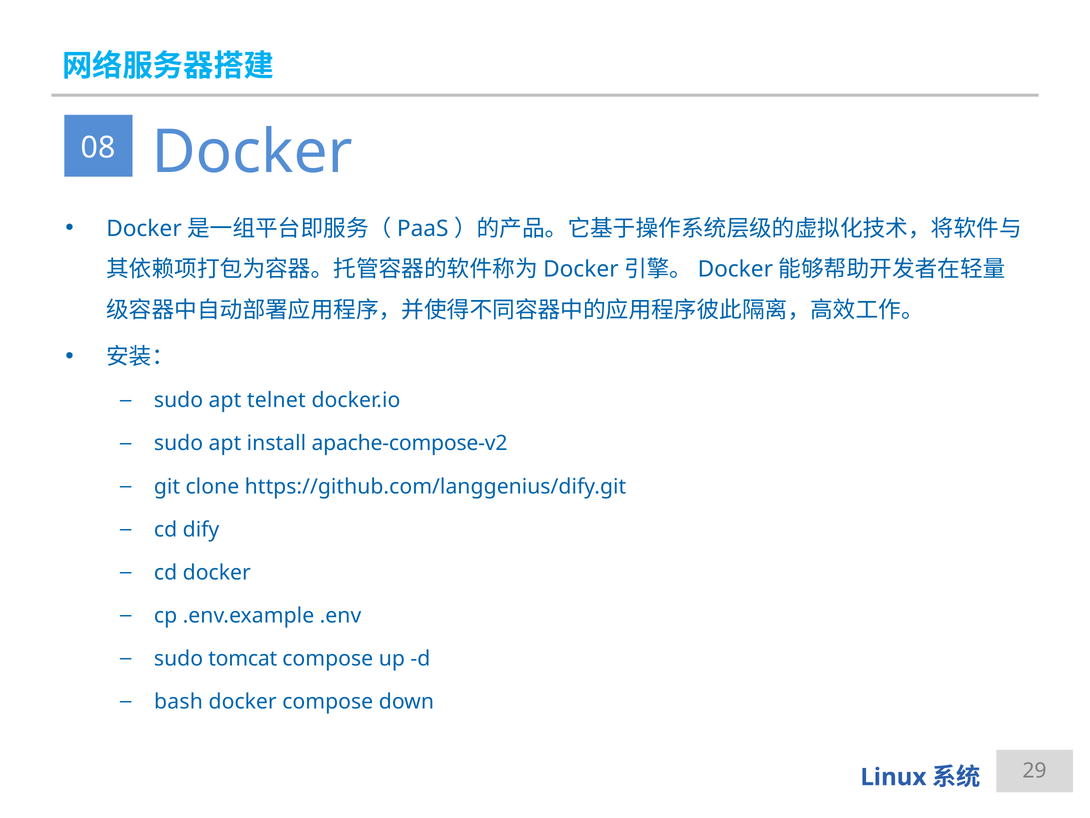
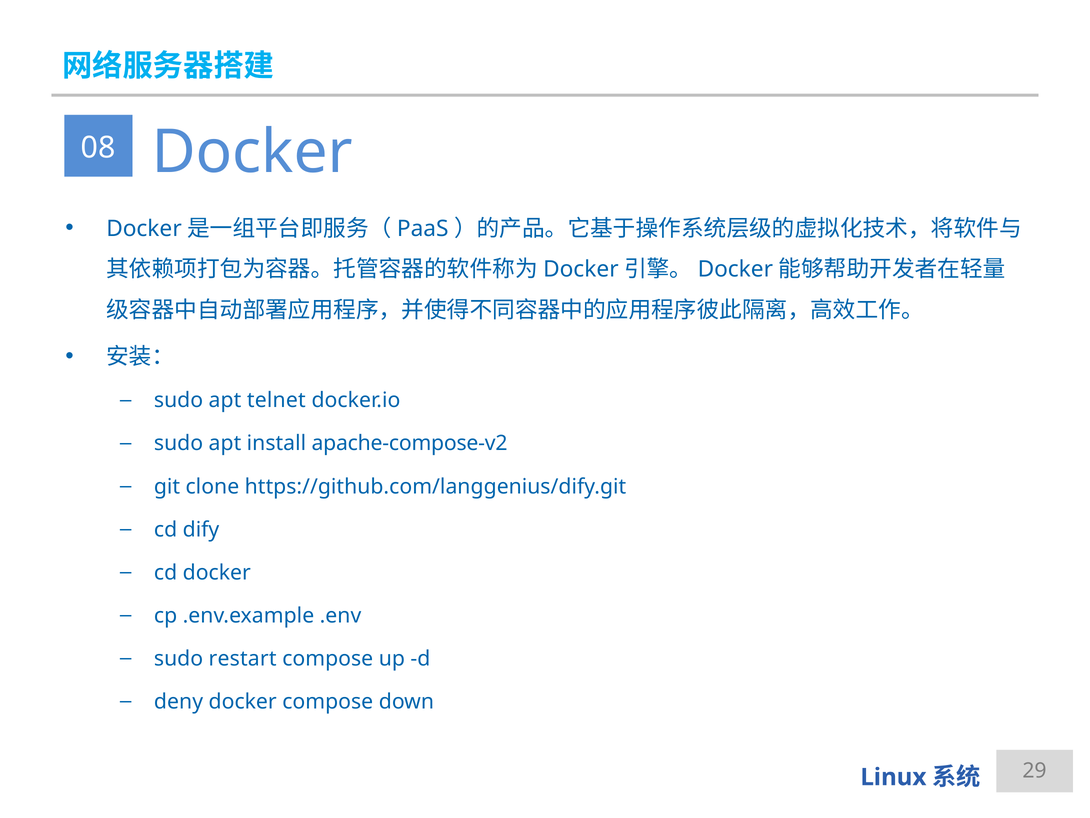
tomcat: tomcat -> restart
bash: bash -> deny
